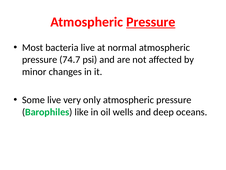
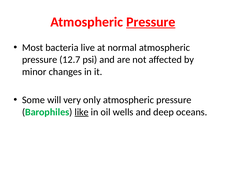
74.7: 74.7 -> 12.7
Some live: live -> will
like underline: none -> present
